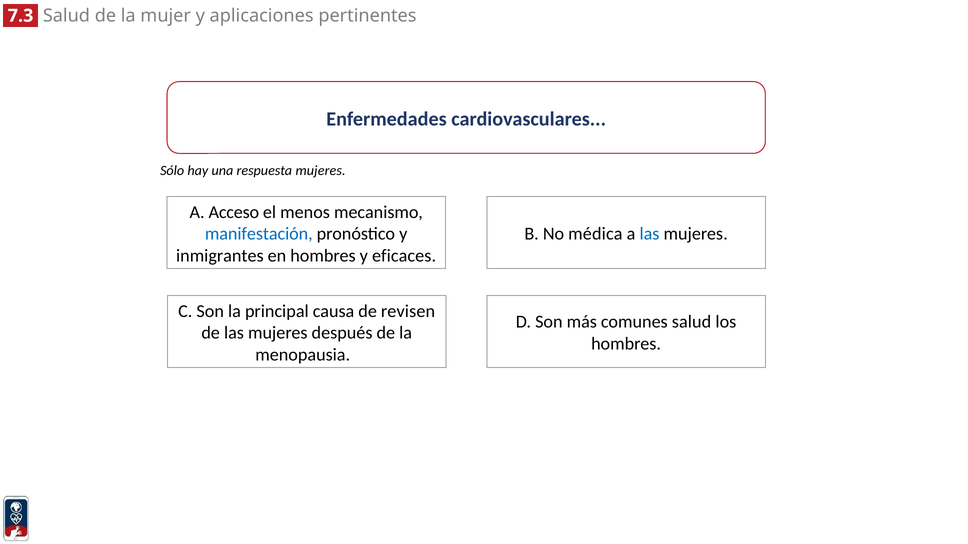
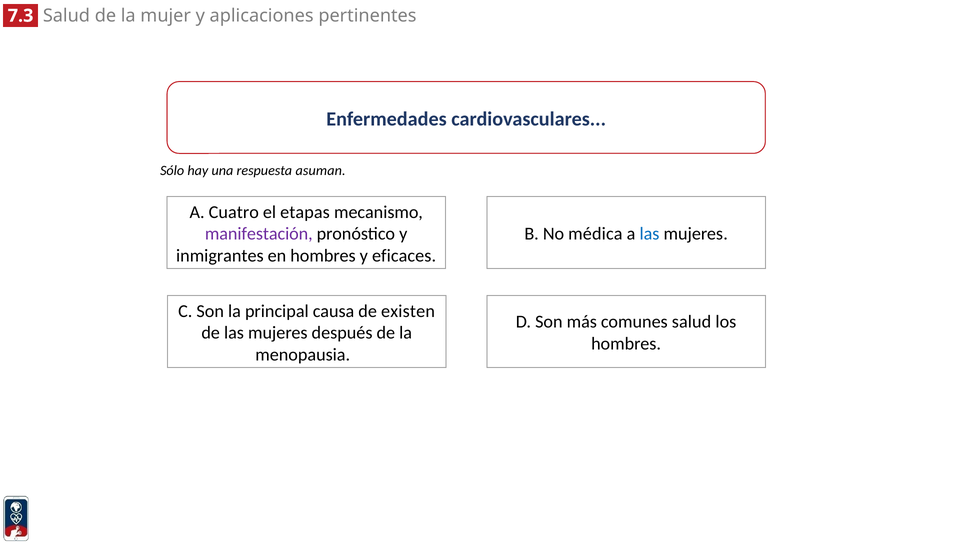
respuesta mujeres: mujeres -> asuman
Acceso: Acceso -> Cuatro
menos: menos -> etapas
manifestación colour: blue -> purple
revisen: revisen -> existen
